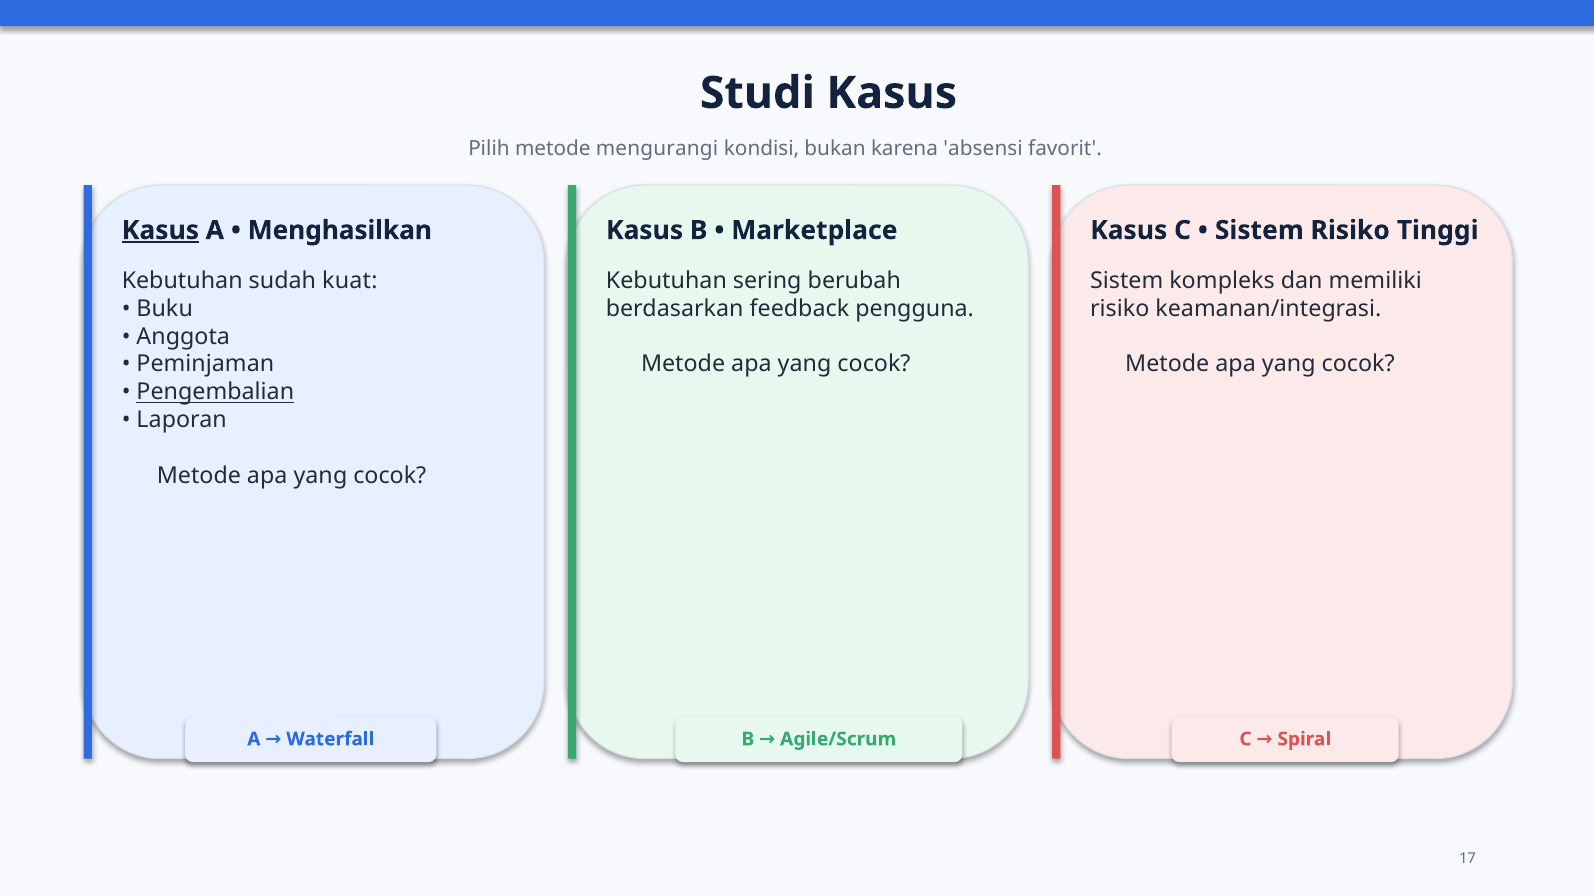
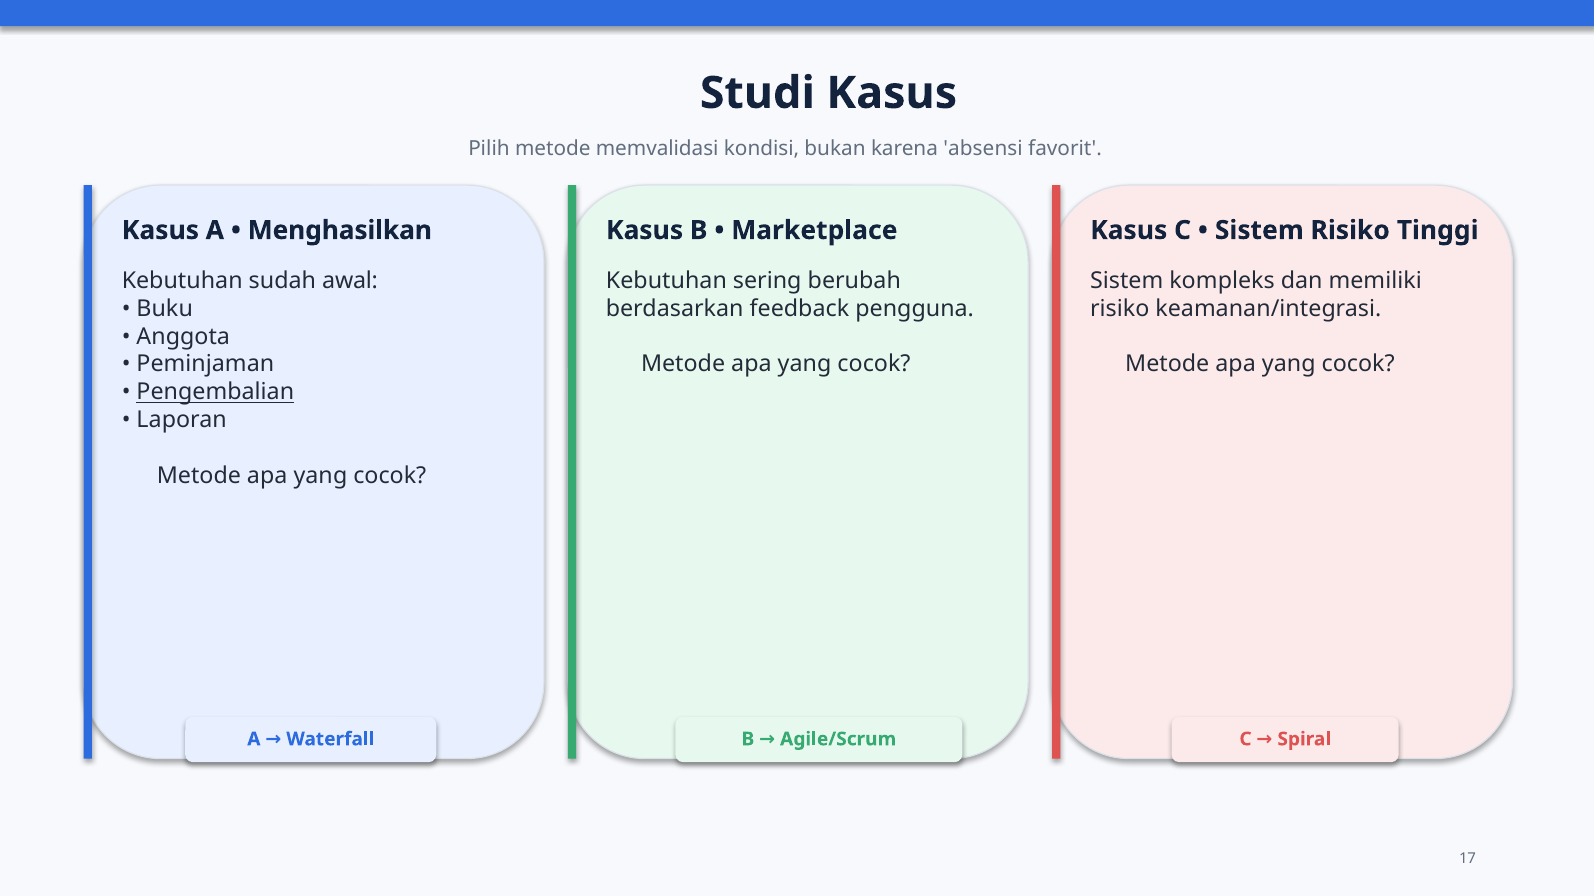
mengurangi: mengurangi -> memvalidasi
Kasus at (160, 230) underline: present -> none
kuat: kuat -> awal
